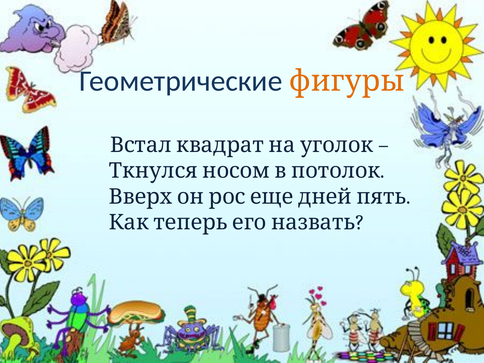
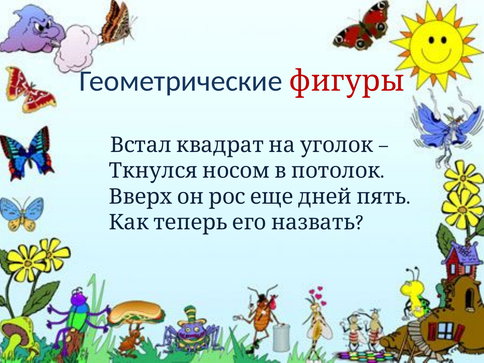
фигуры colour: orange -> red
